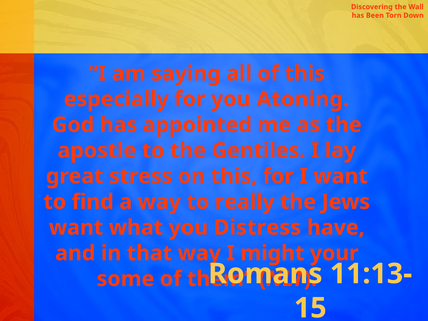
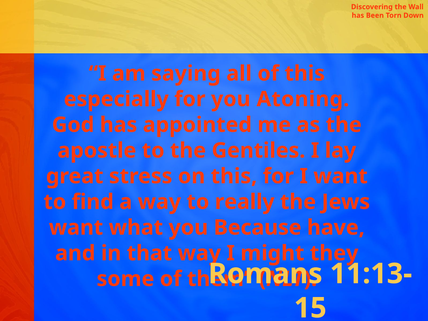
Distress: Distress -> Because
your: your -> they
